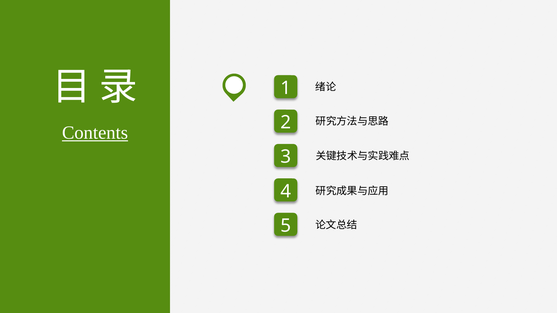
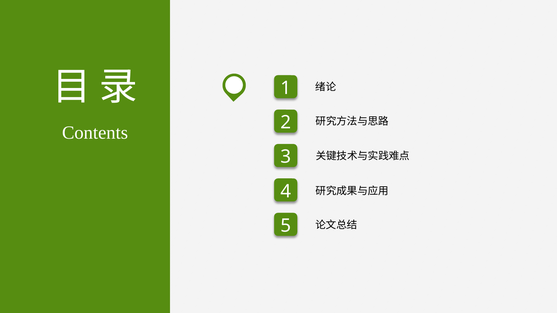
Contents underline: present -> none
